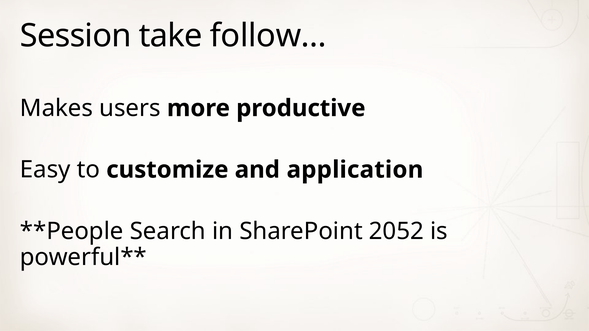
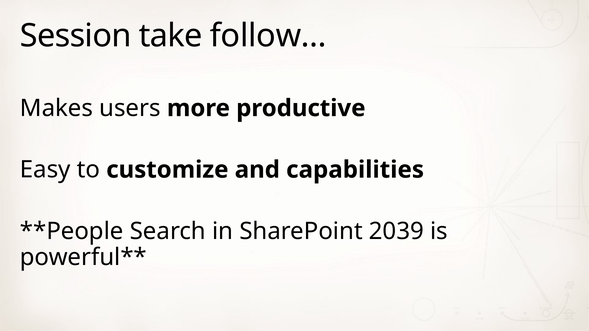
application: application -> capabilities
2052: 2052 -> 2039
